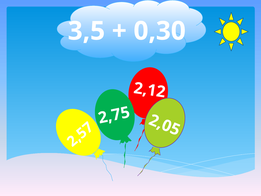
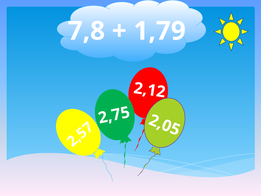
3,5: 3,5 -> 7,8
0,30: 0,30 -> 1,79
